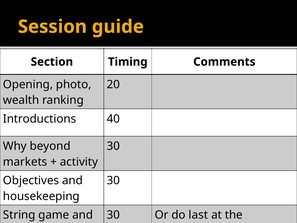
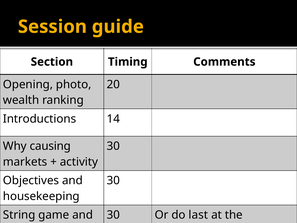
40: 40 -> 14
beyond: beyond -> causing
